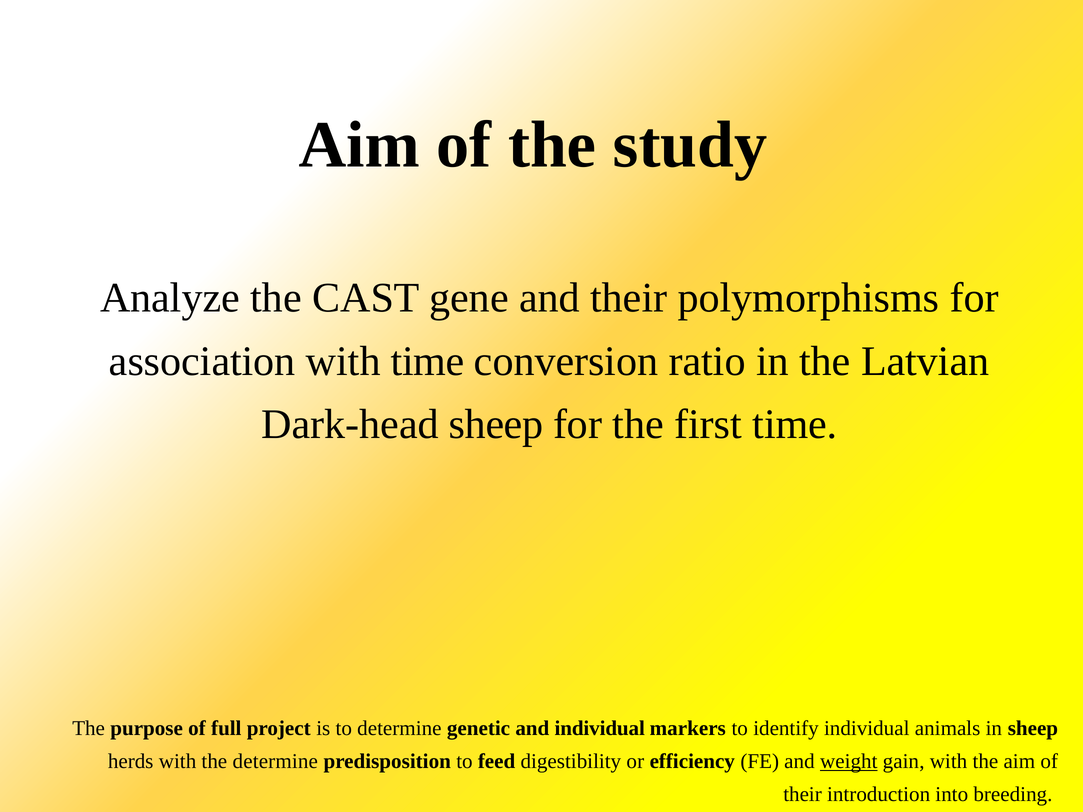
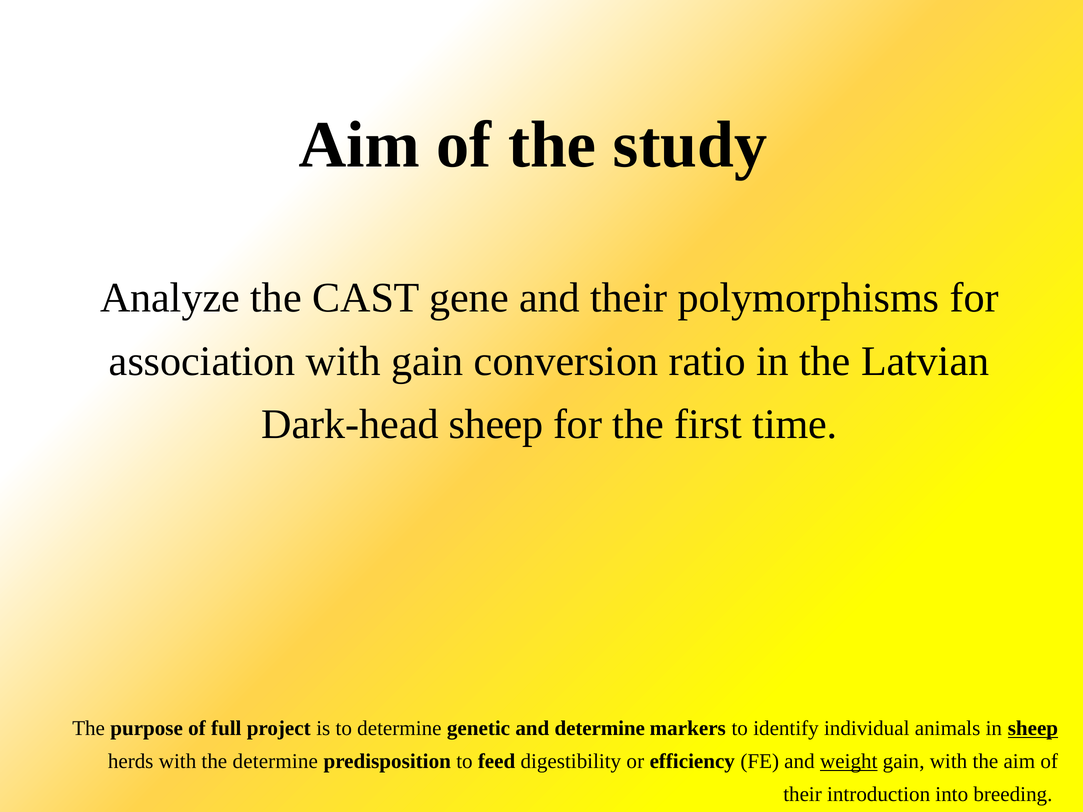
with time: time -> gain
and individual: individual -> determine
sheep at (1033, 729) underline: none -> present
